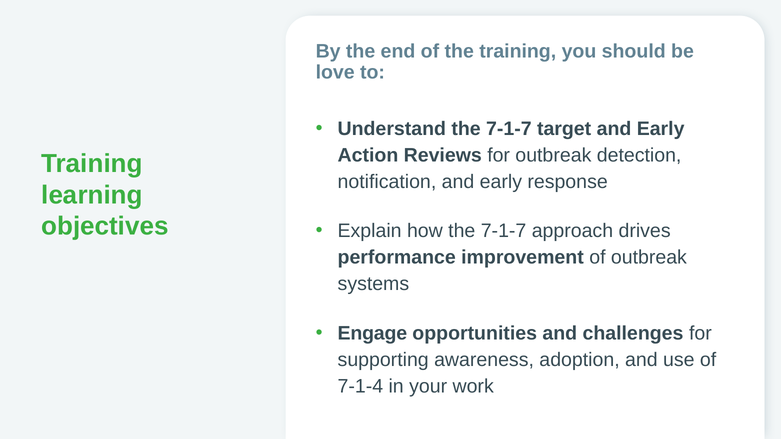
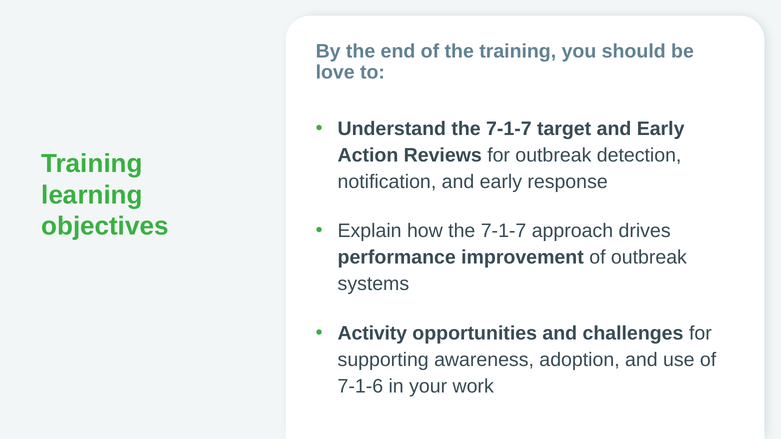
Engage: Engage -> Activity
7-1-4: 7-1-4 -> 7-1-6
